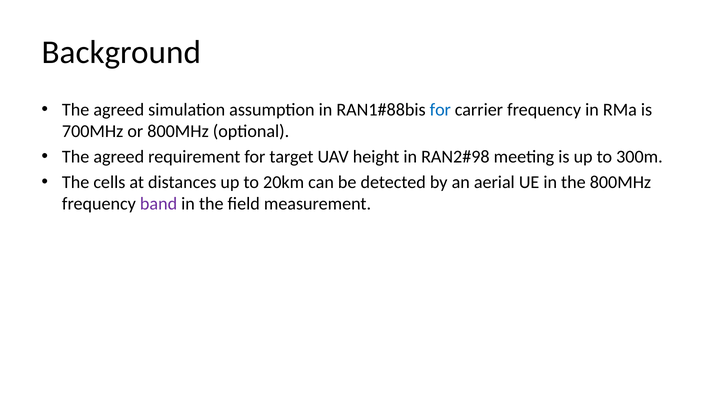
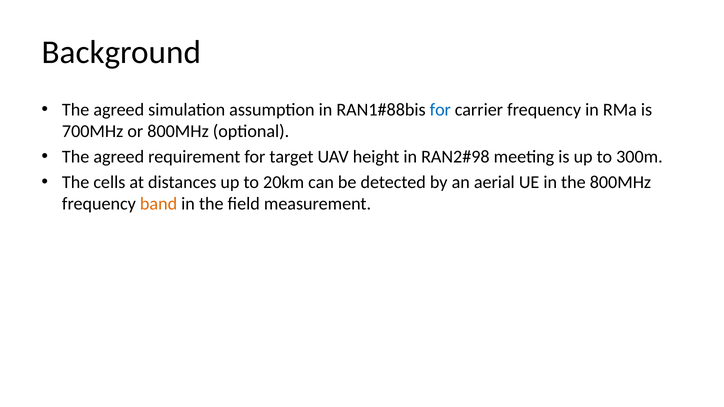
band colour: purple -> orange
